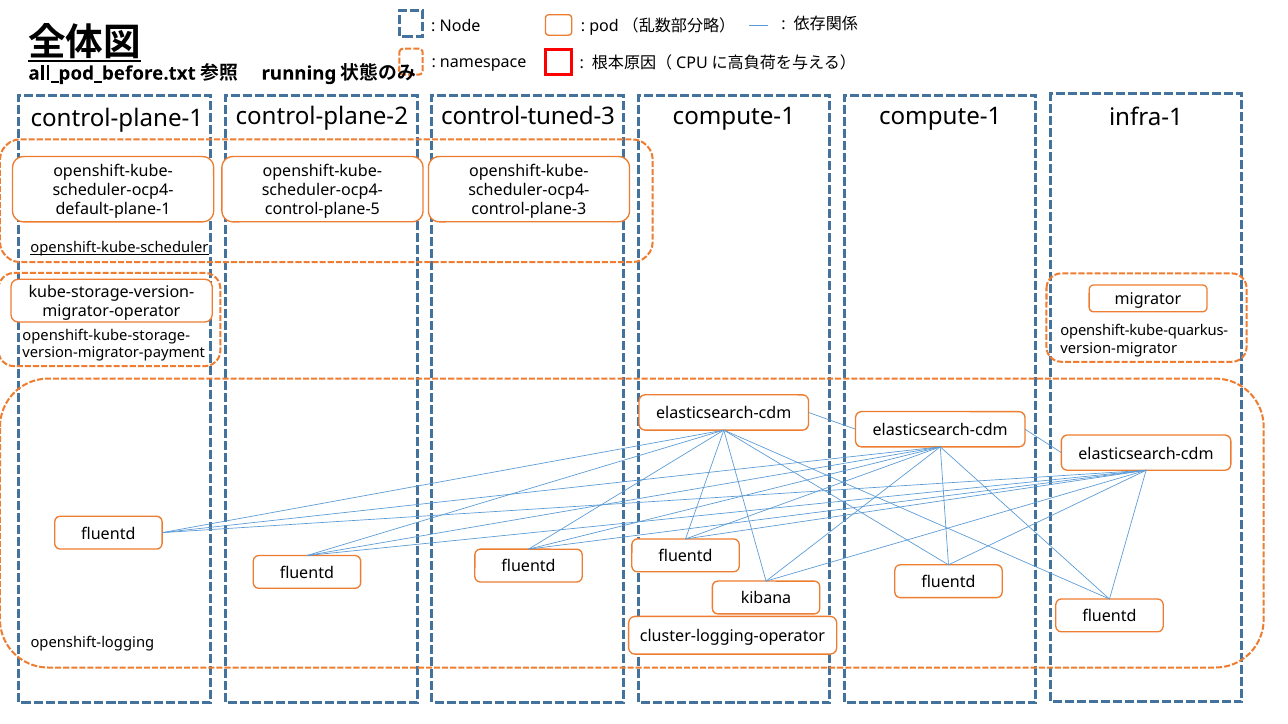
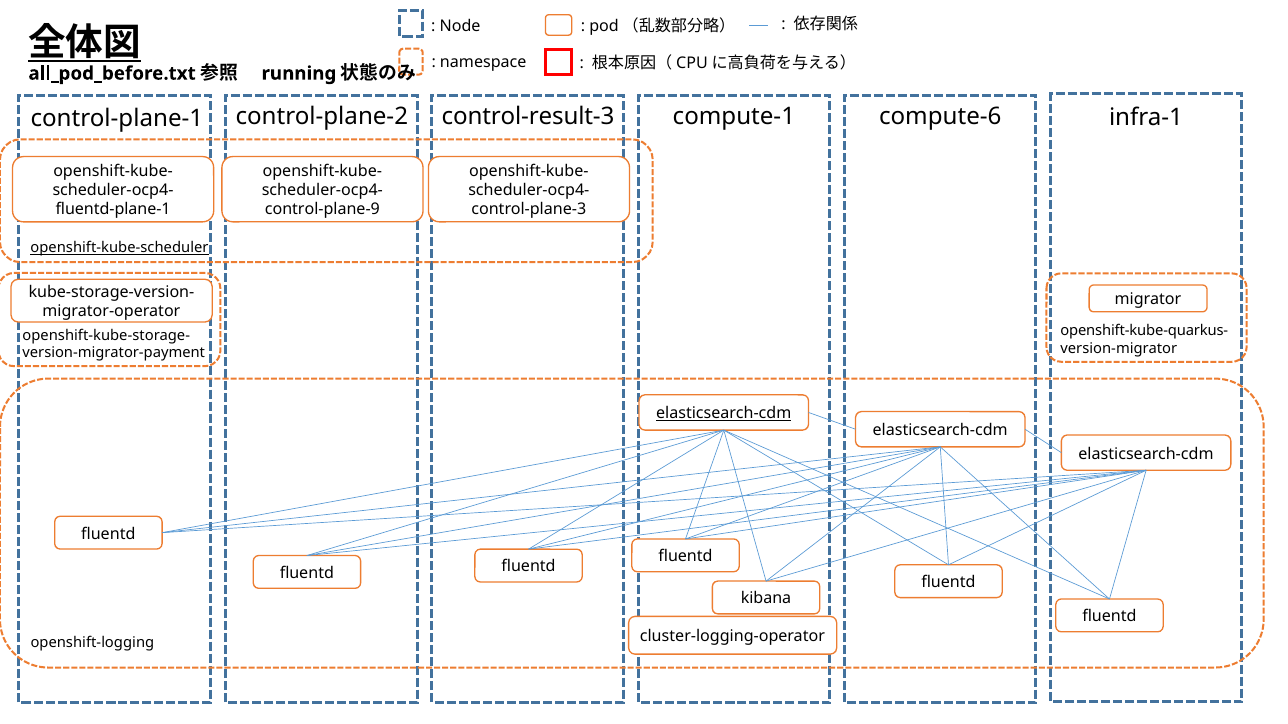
control-tuned-3: control-tuned-3 -> control-result-3
compute-1 compute-1: compute-1 -> compute-6
default-plane-1: default-plane-1 -> fluentd-plane-1
control-plane-5: control-plane-5 -> control-plane-9
elasticsearch-cdm at (724, 414) underline: none -> present
